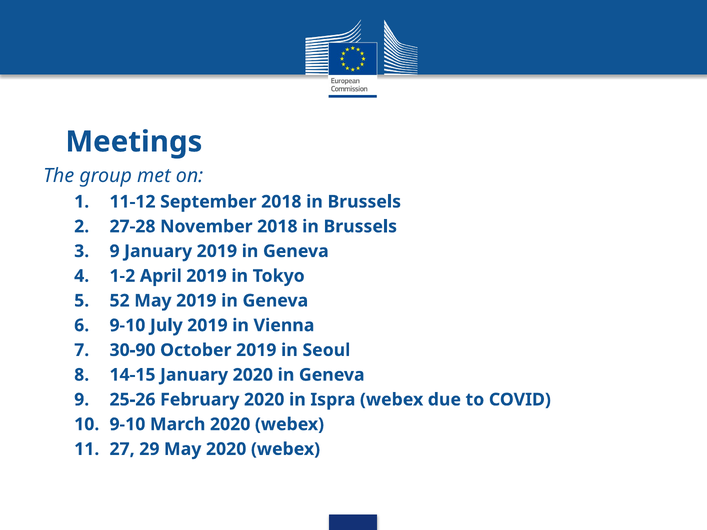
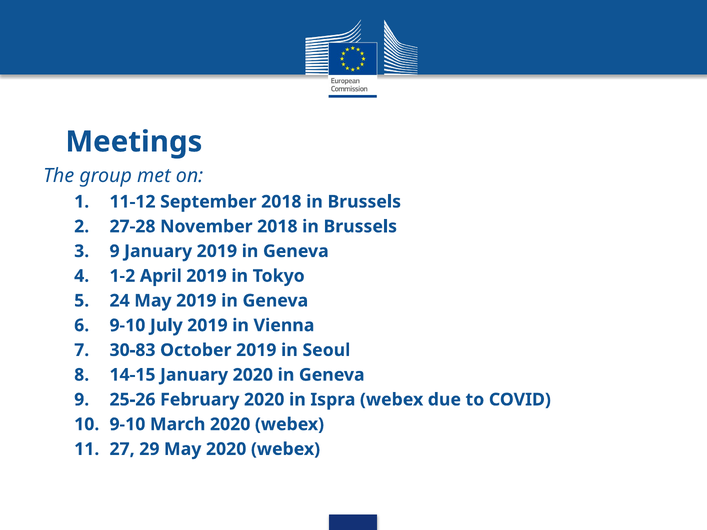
52: 52 -> 24
30-90: 30-90 -> 30-83
